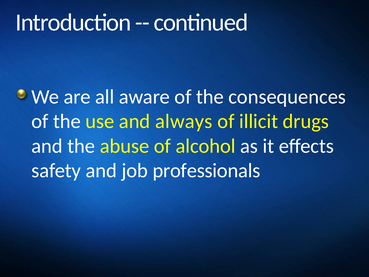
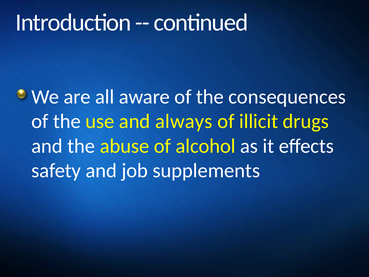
professionals: professionals -> supplements
